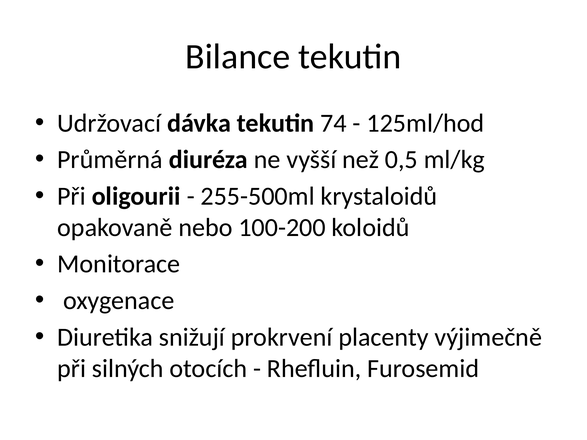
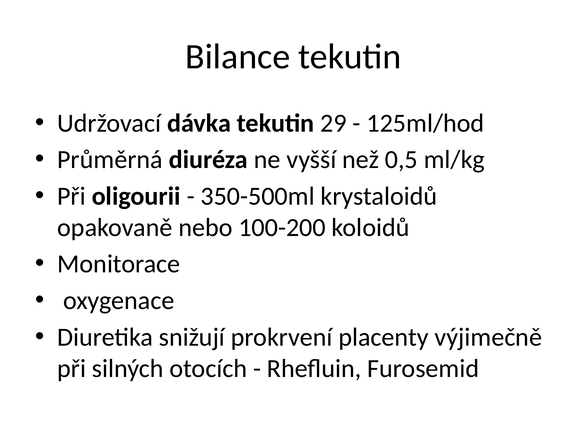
74: 74 -> 29
255-500ml: 255-500ml -> 350-500ml
